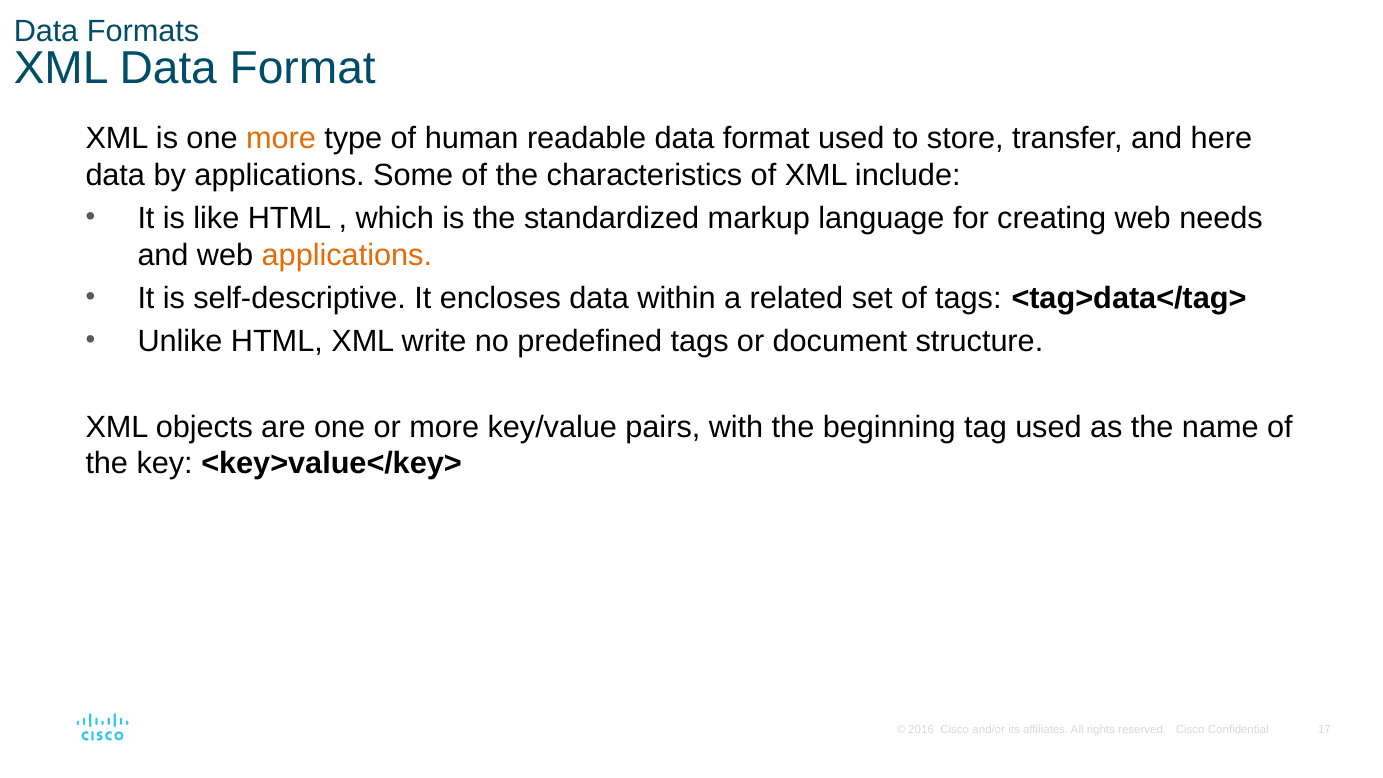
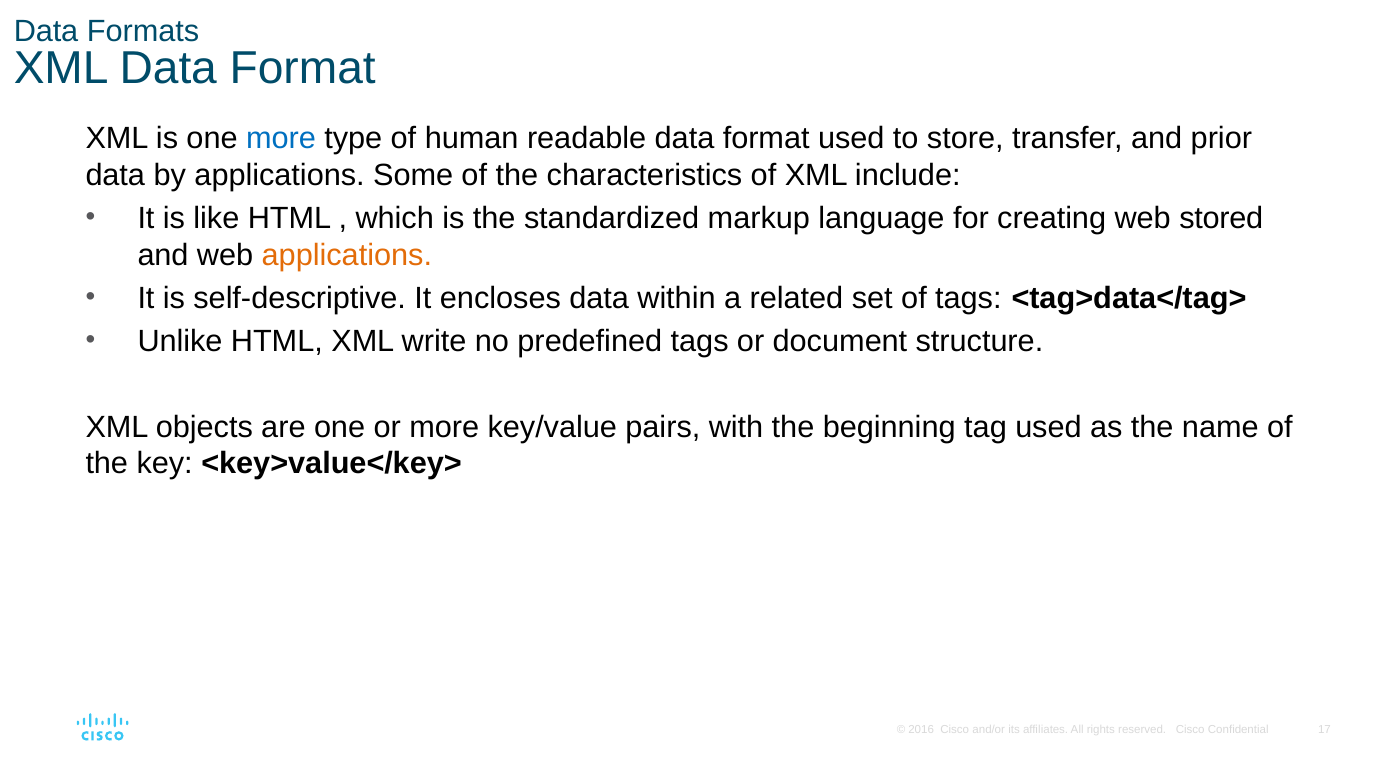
more at (281, 138) colour: orange -> blue
here: here -> prior
needs: needs -> stored
